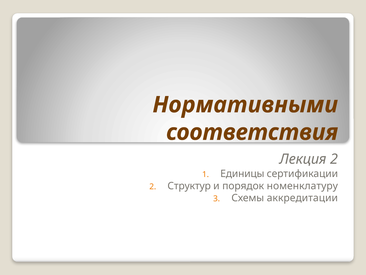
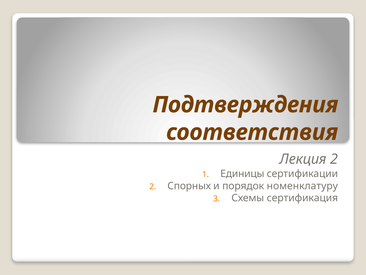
Нормативными: Нормативными -> Подтверждения
Структур: Структур -> Спорных
аккредитации: аккредитации -> сертификация
